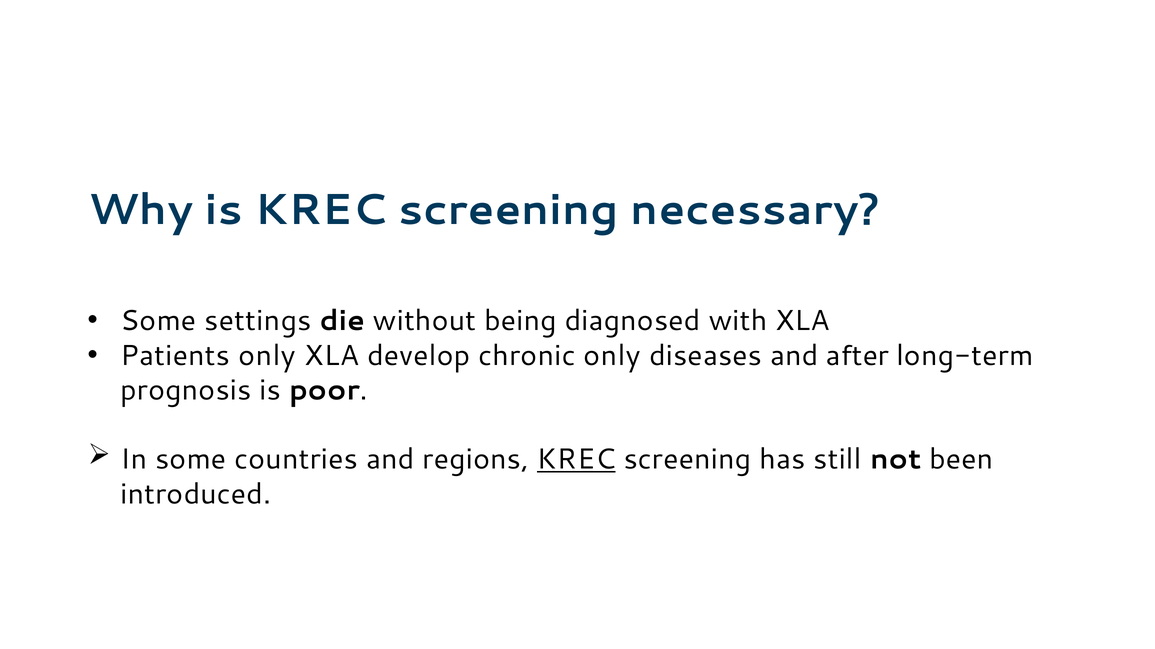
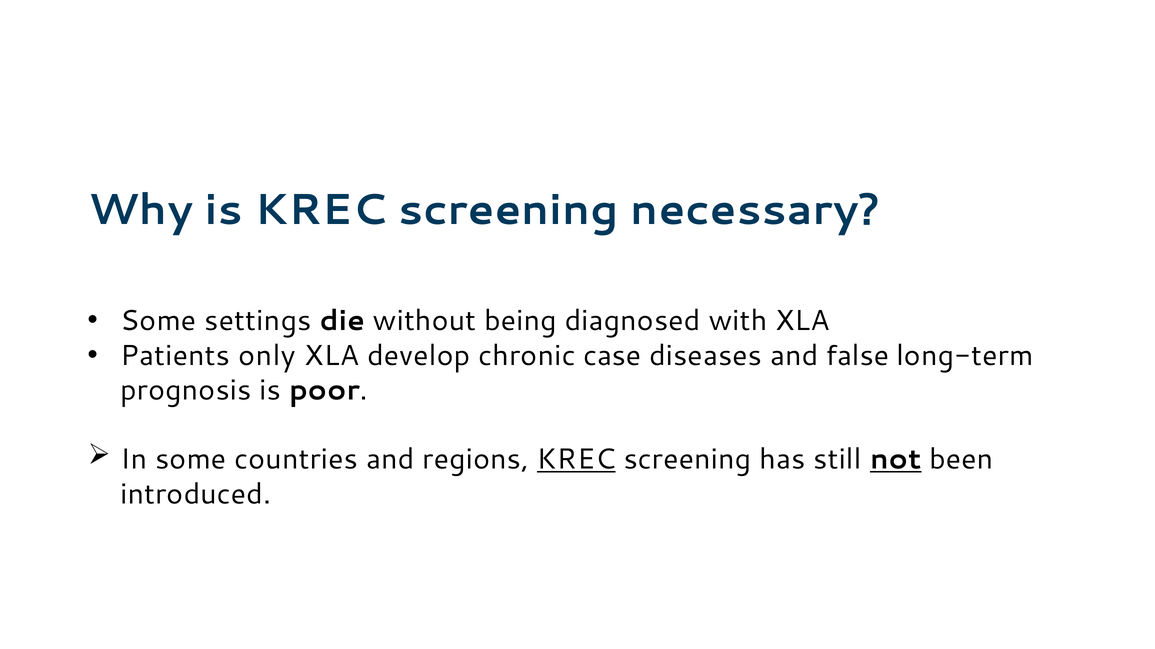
chronic only: only -> case
after: after -> false
not underline: none -> present
